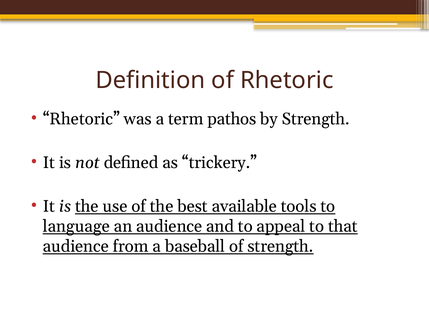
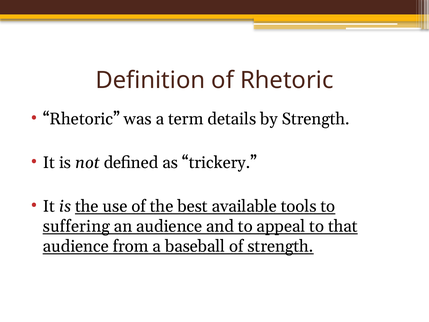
pathos: pathos -> details
language: language -> suffering
